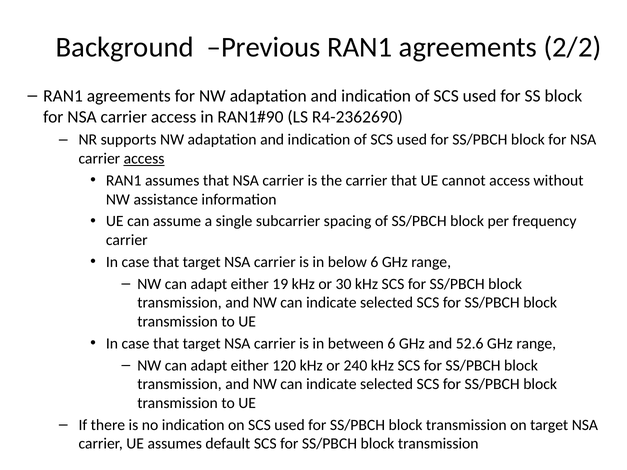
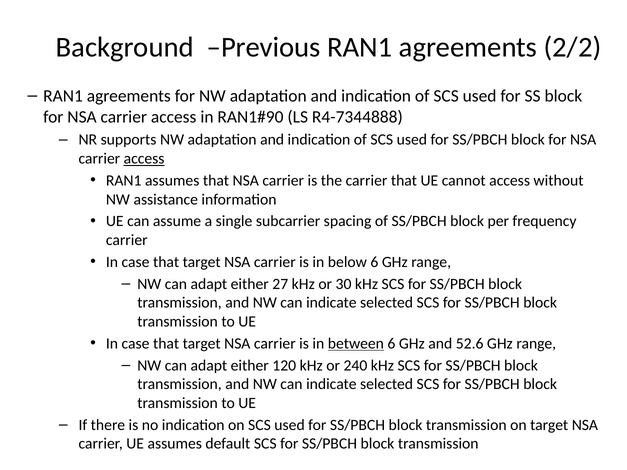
R4-2362690: R4-2362690 -> R4-7344888
19: 19 -> 27
between underline: none -> present
